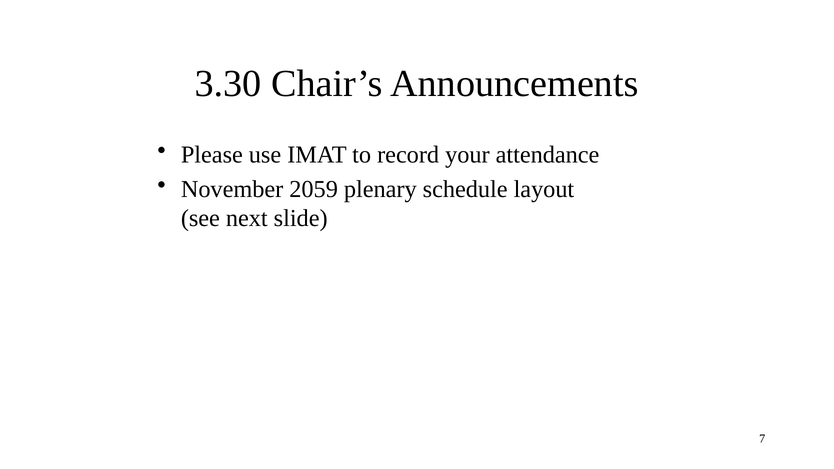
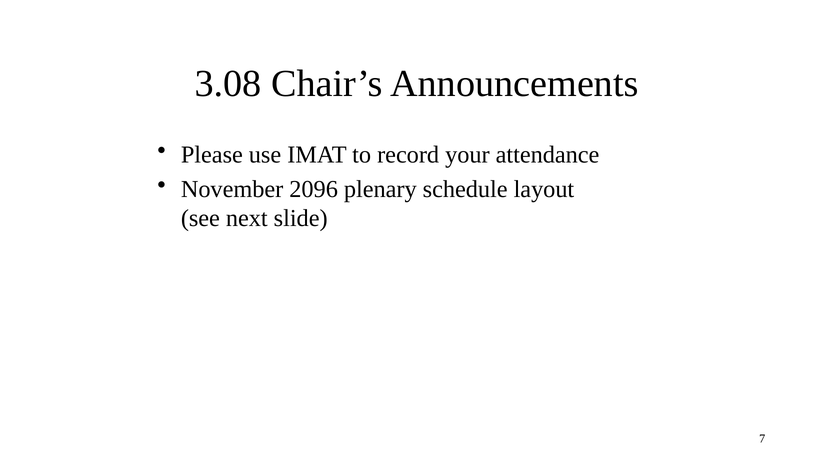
3.30: 3.30 -> 3.08
2059: 2059 -> 2096
